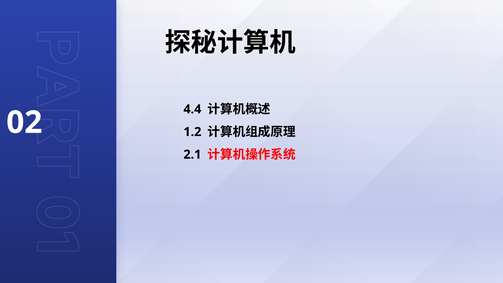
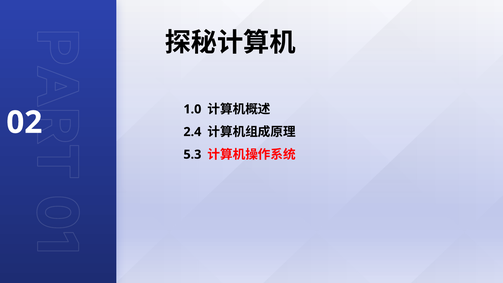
4.4: 4.4 -> 1.0
1.2: 1.2 -> 2.4
2.1: 2.1 -> 5.3
